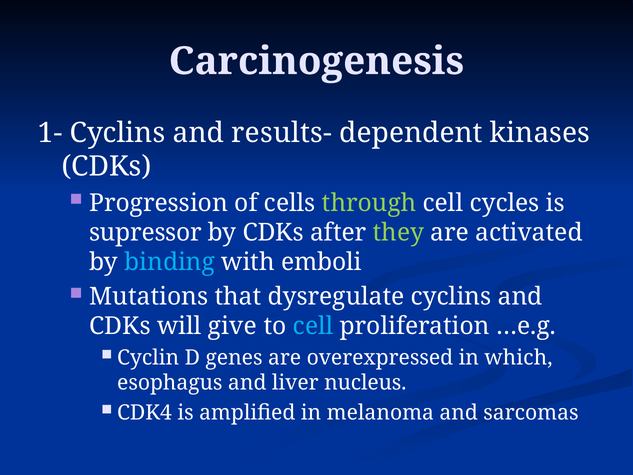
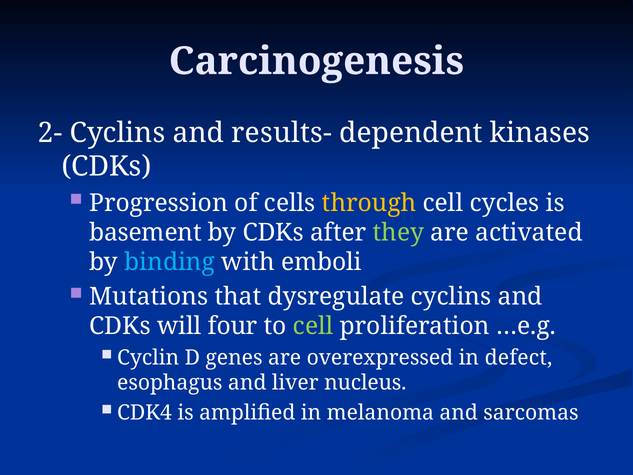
1-: 1- -> 2-
through colour: light green -> yellow
supressor: supressor -> basement
give: give -> four
cell at (313, 326) colour: light blue -> light green
which: which -> defect
